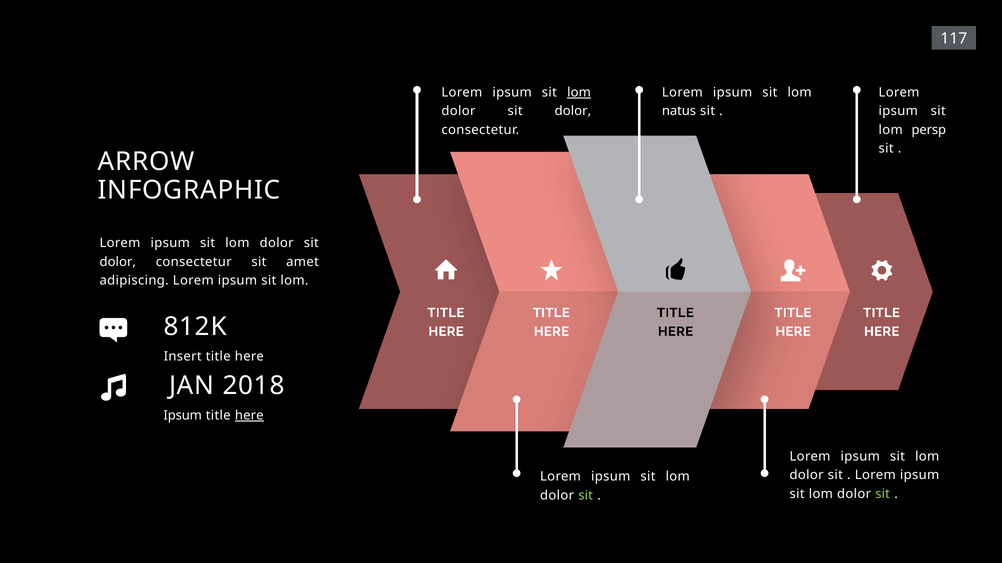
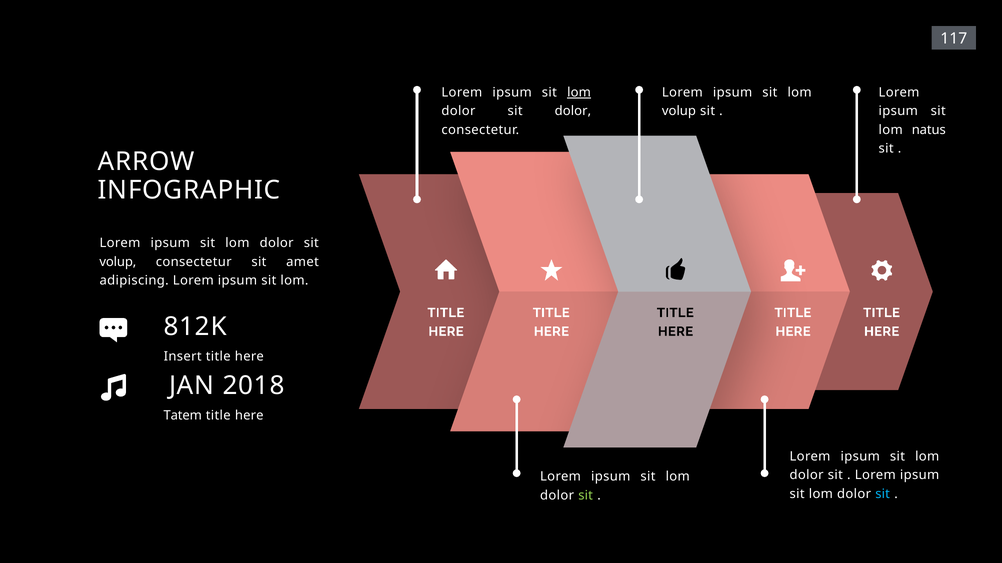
natus at (679, 111): natus -> volup
persp: persp -> natus
dolor at (118, 262): dolor -> volup
Ipsum at (183, 416): Ipsum -> Tatem
here at (249, 416) underline: present -> none
sit at (883, 494) colour: light green -> light blue
